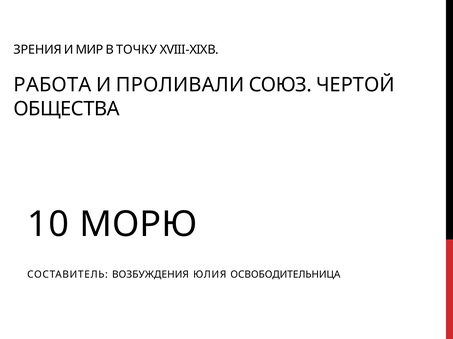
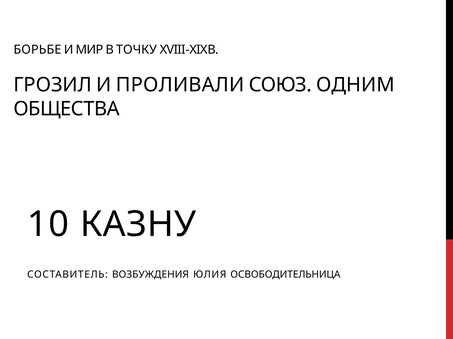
ЗРЕНИЯ: ЗРЕНИЯ -> БОРЬБЕ
РАБОТА: РАБОТА -> ГРОЗИЛ
ЧЕРТОЙ: ЧЕРТОЙ -> ОДНИМ
МОРЮ: МОРЮ -> КАЗНУ
